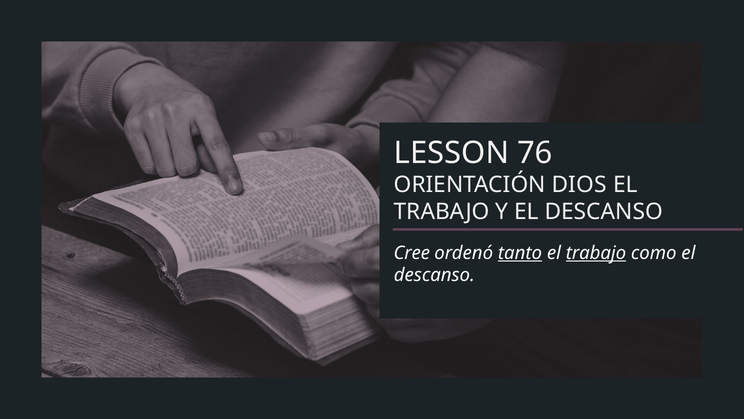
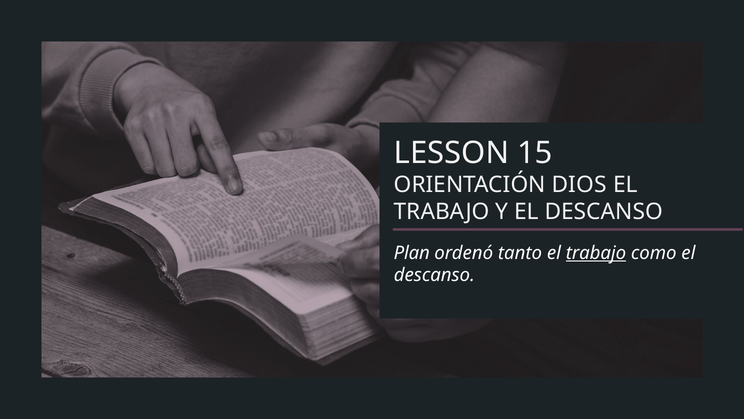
76: 76 -> 15
Cree: Cree -> Plan
tanto underline: present -> none
